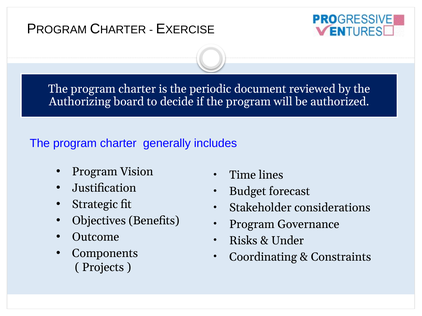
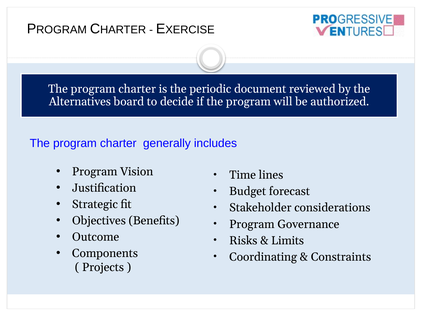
Authorizing: Authorizing -> Alternatives
Under: Under -> Limits
